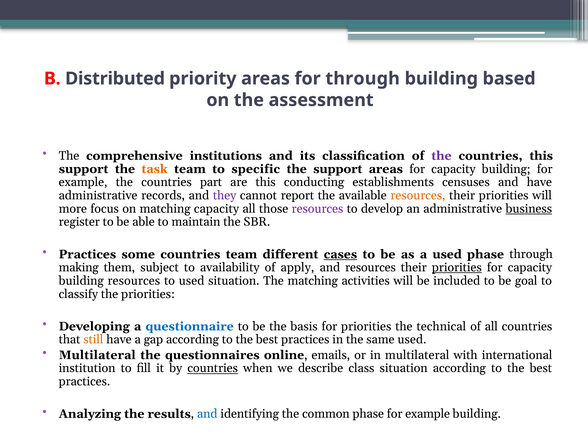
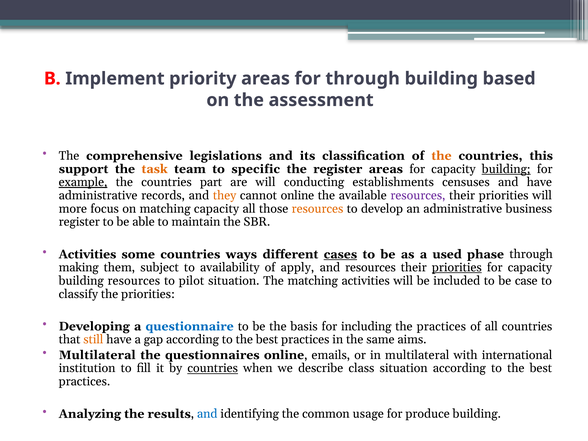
Distributed: Distributed -> Implement
institutions: institutions -> legislations
the at (441, 156) colour: purple -> orange
the support: support -> register
building at (506, 169) underline: none -> present
example at (83, 182) underline: none -> present
are this: this -> will
they colour: purple -> orange
cannot report: report -> online
resources at (418, 195) colour: orange -> purple
resources at (317, 209) colour: purple -> orange
business underline: present -> none
Practices at (87, 254): Practices -> Activities
countries team: team -> ways
to used: used -> pilot
goal: goal -> case
for priorities: priorities -> including
the technical: technical -> practices
same used: used -> aims
common phase: phase -> usage
example at (428, 414): example -> produce
